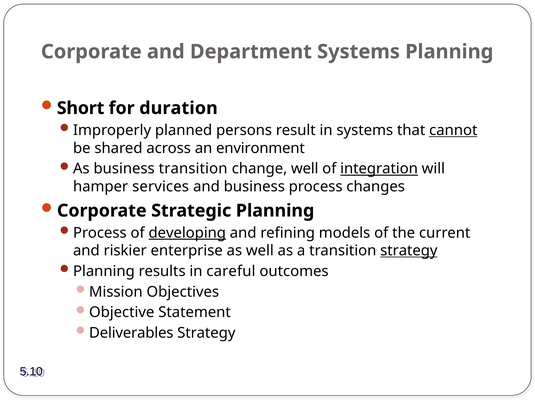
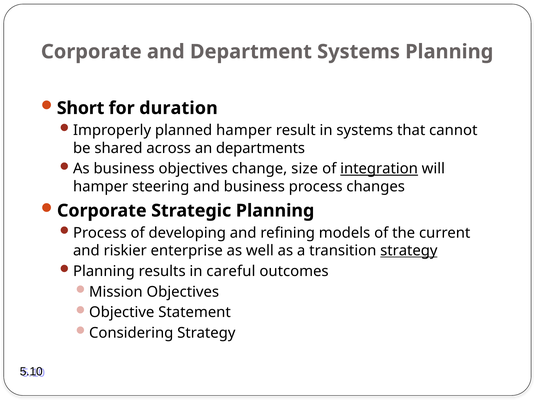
planned persons: persons -> hamper
cannot underline: present -> none
environment: environment -> departments
business transition: transition -> objectives
change well: well -> size
services: services -> steering
developing underline: present -> none
Deliverables: Deliverables -> Considering
